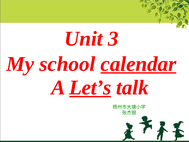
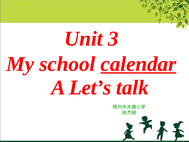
Let’s underline: present -> none
